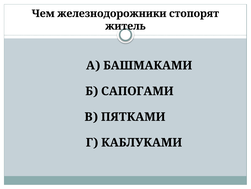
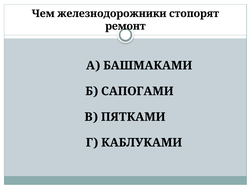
житель: житель -> ремонт
